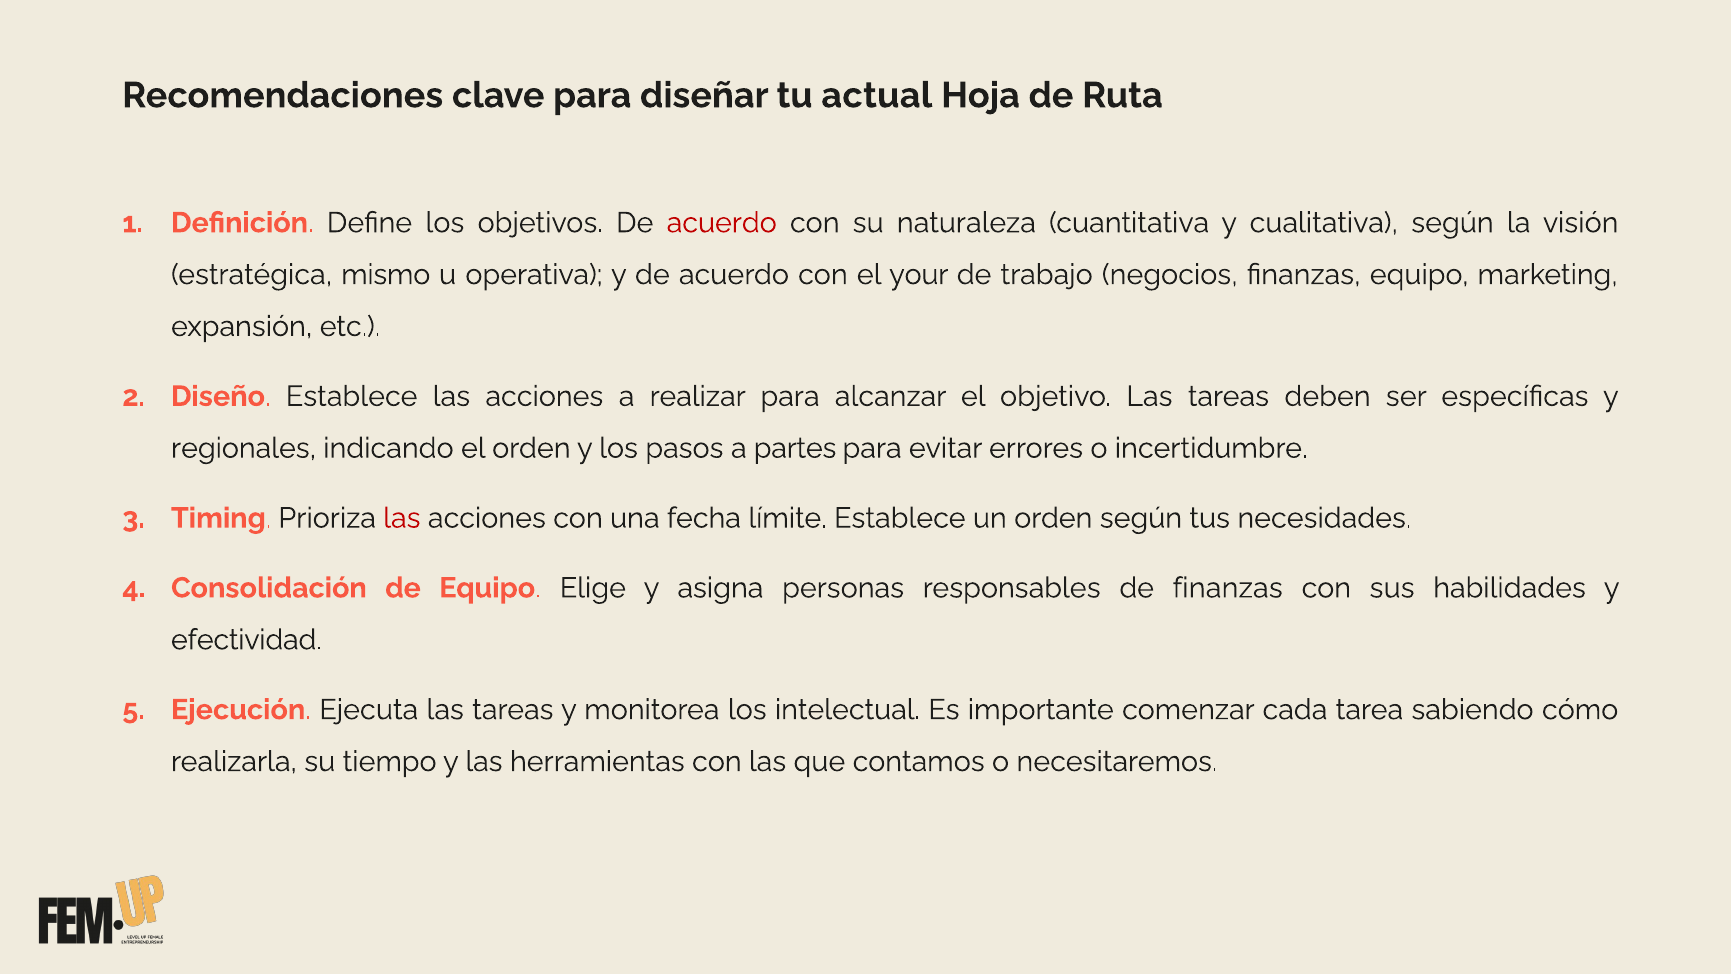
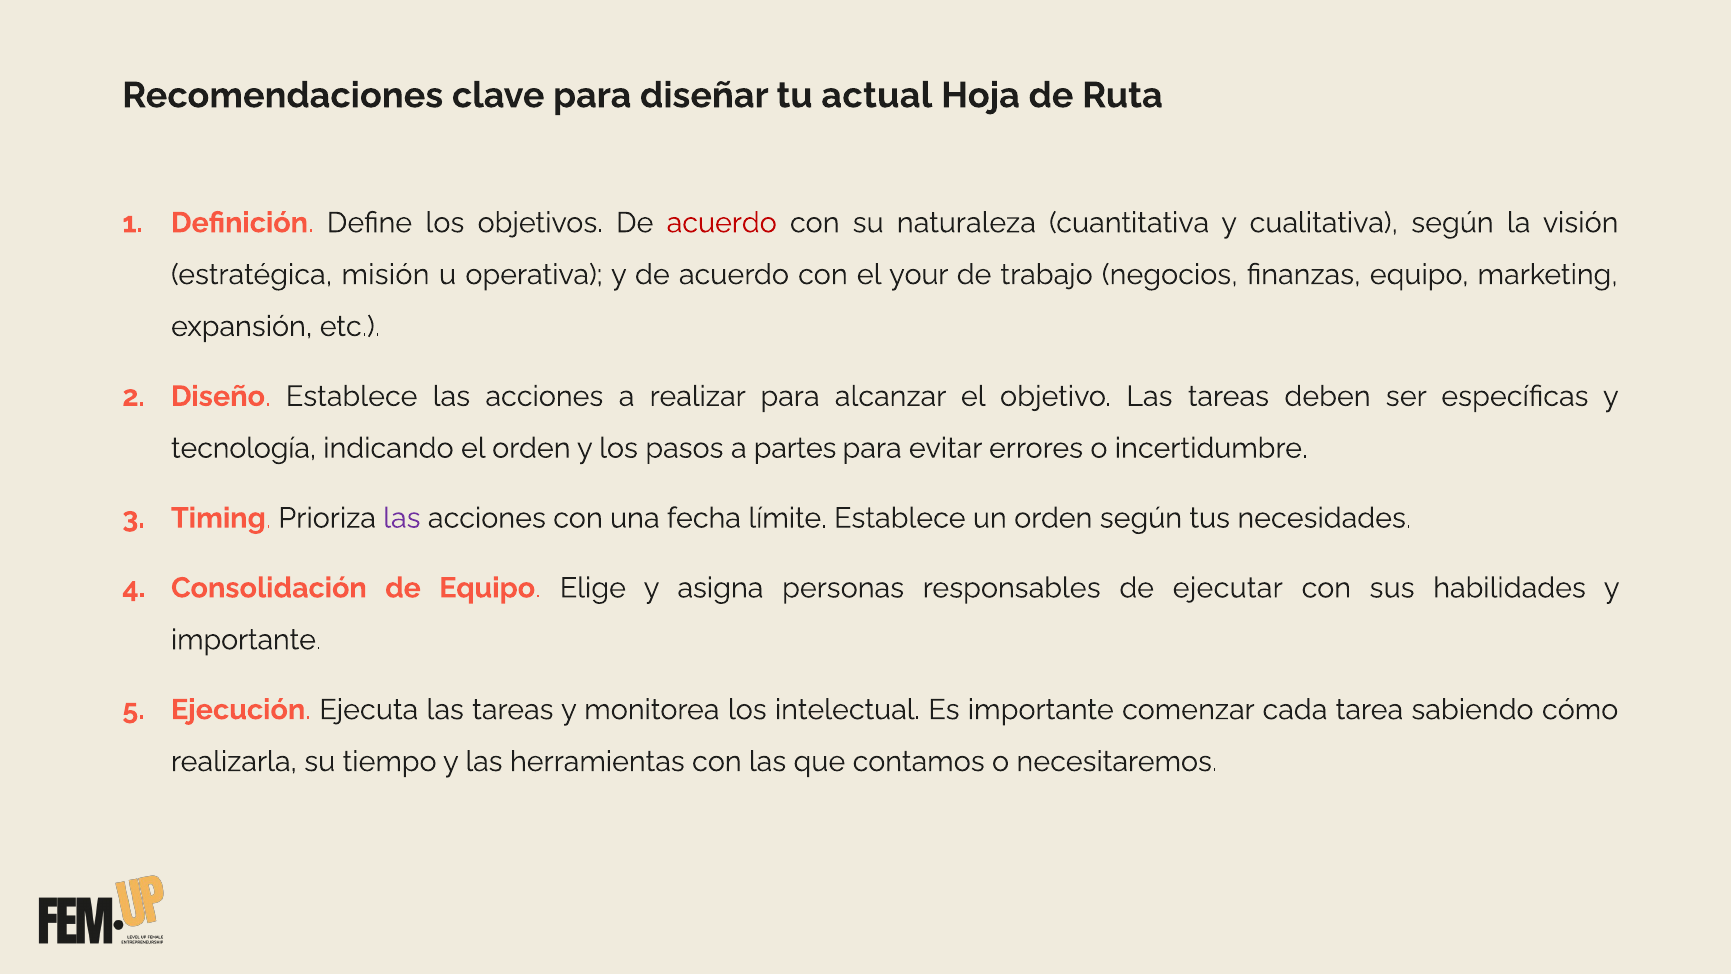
mismo: mismo -> misión
regionales: regionales -> tecnología
las at (402, 518) colour: red -> purple
de finanzas: finanzas -> ejecutar
efectividad at (246, 640): efectividad -> importante
